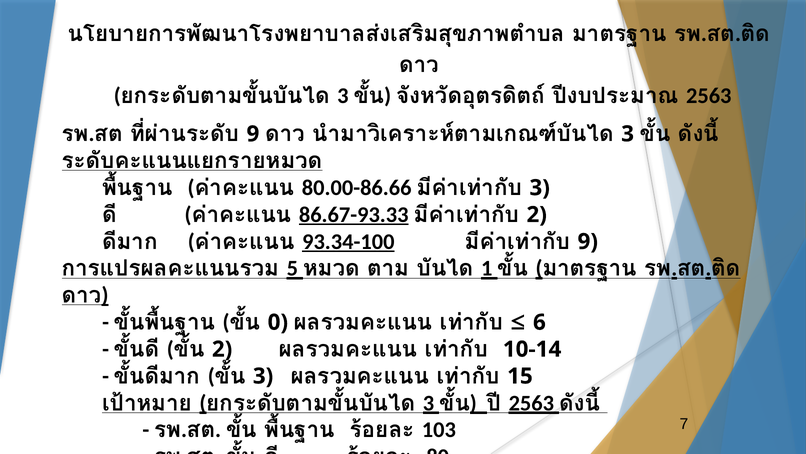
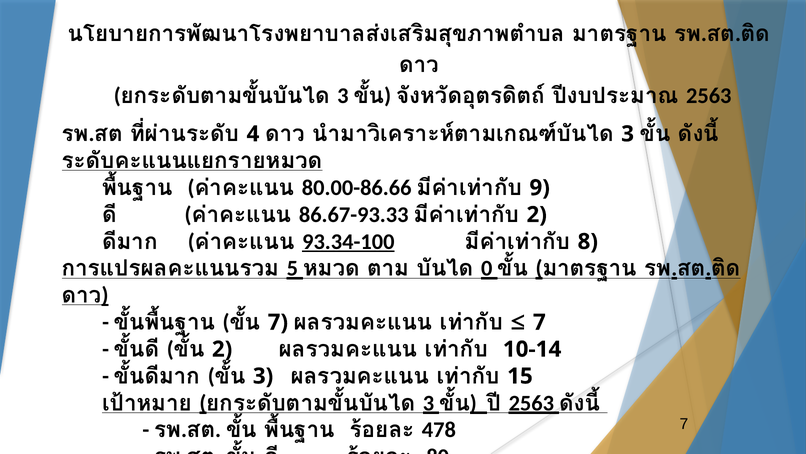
9 at (253, 134): 9 -> 4
3 at (540, 188): 3 -> 9
86.67-93.33 underline: present -> none
9 at (588, 241): 9 -> 8
1: 1 -> 0
0 at (278, 322): 0 -> 7
6 at (539, 322): 6 -> 7
103: 103 -> 478
